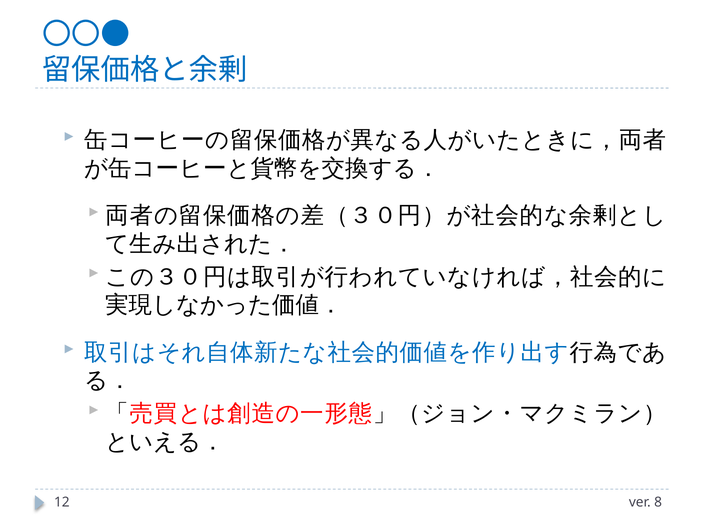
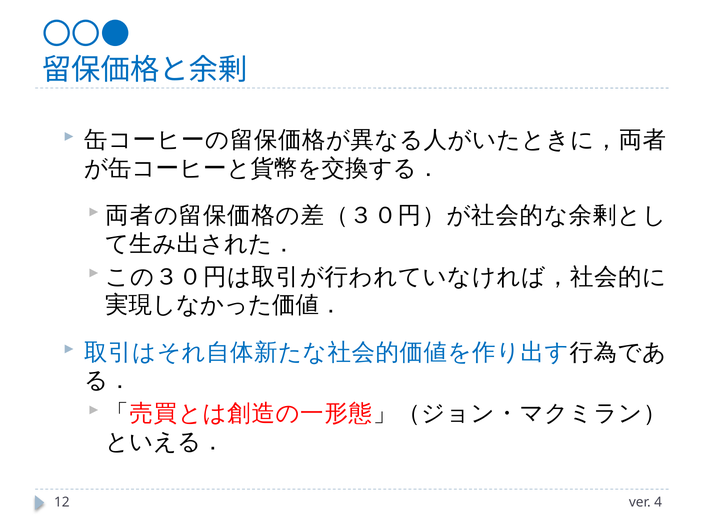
8: 8 -> 4
